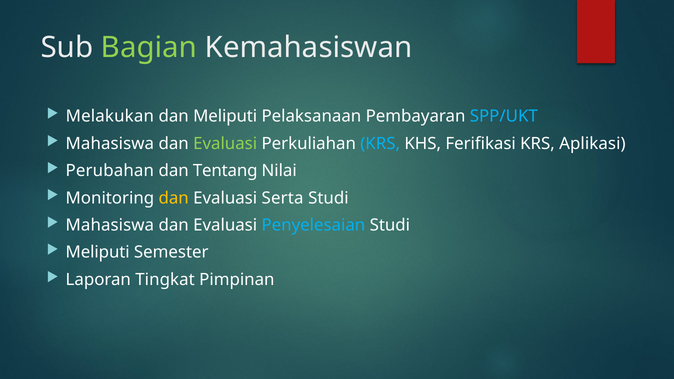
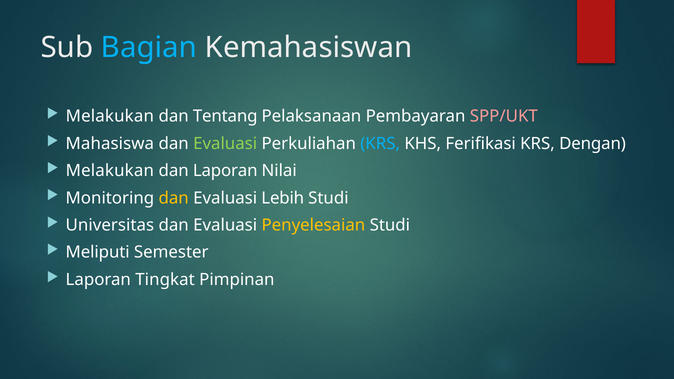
Bagian colour: light green -> light blue
dan Meliputi: Meliputi -> Tentang
SPP/UKT colour: light blue -> pink
Aplikasi: Aplikasi -> Dengan
Perubahan at (110, 171): Perubahan -> Melakukan
dan Tentang: Tentang -> Laporan
Serta: Serta -> Lebih
Mahasiswa at (110, 225): Mahasiswa -> Universitas
Penyelesaian colour: light blue -> yellow
